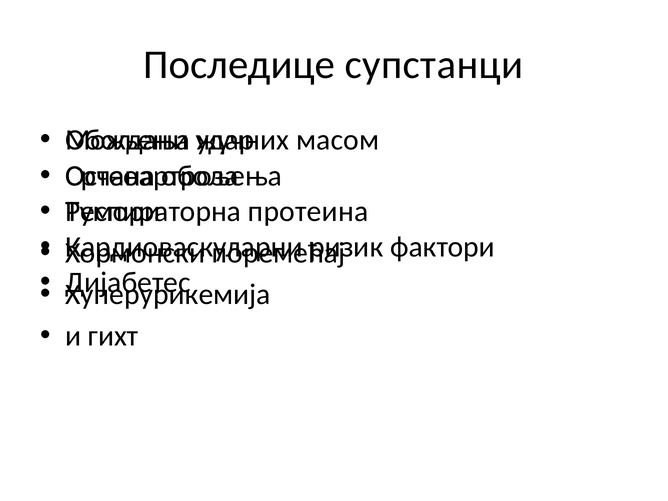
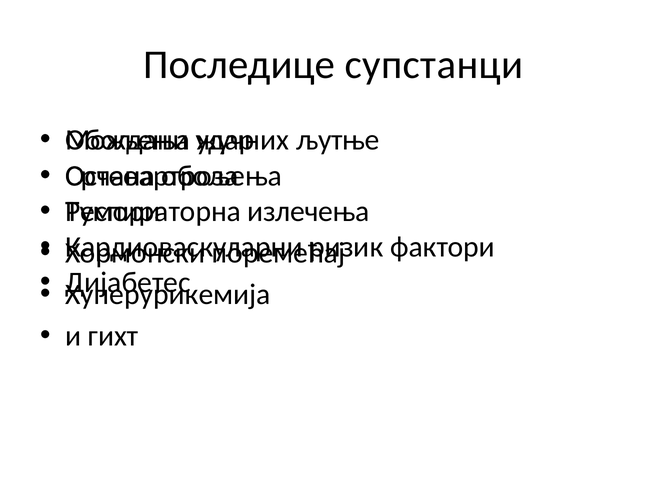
масом: масом -> љутње
протеина: протеина -> излечења
